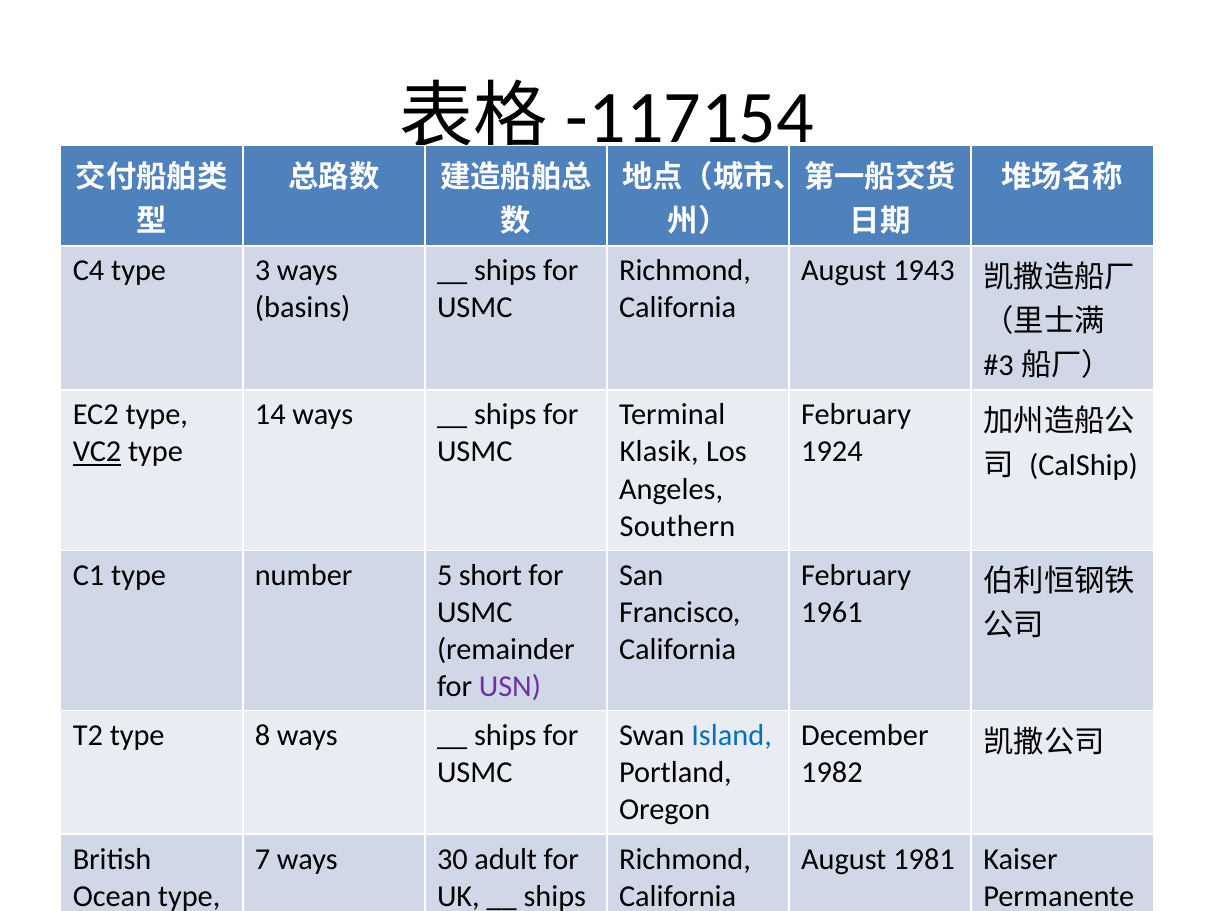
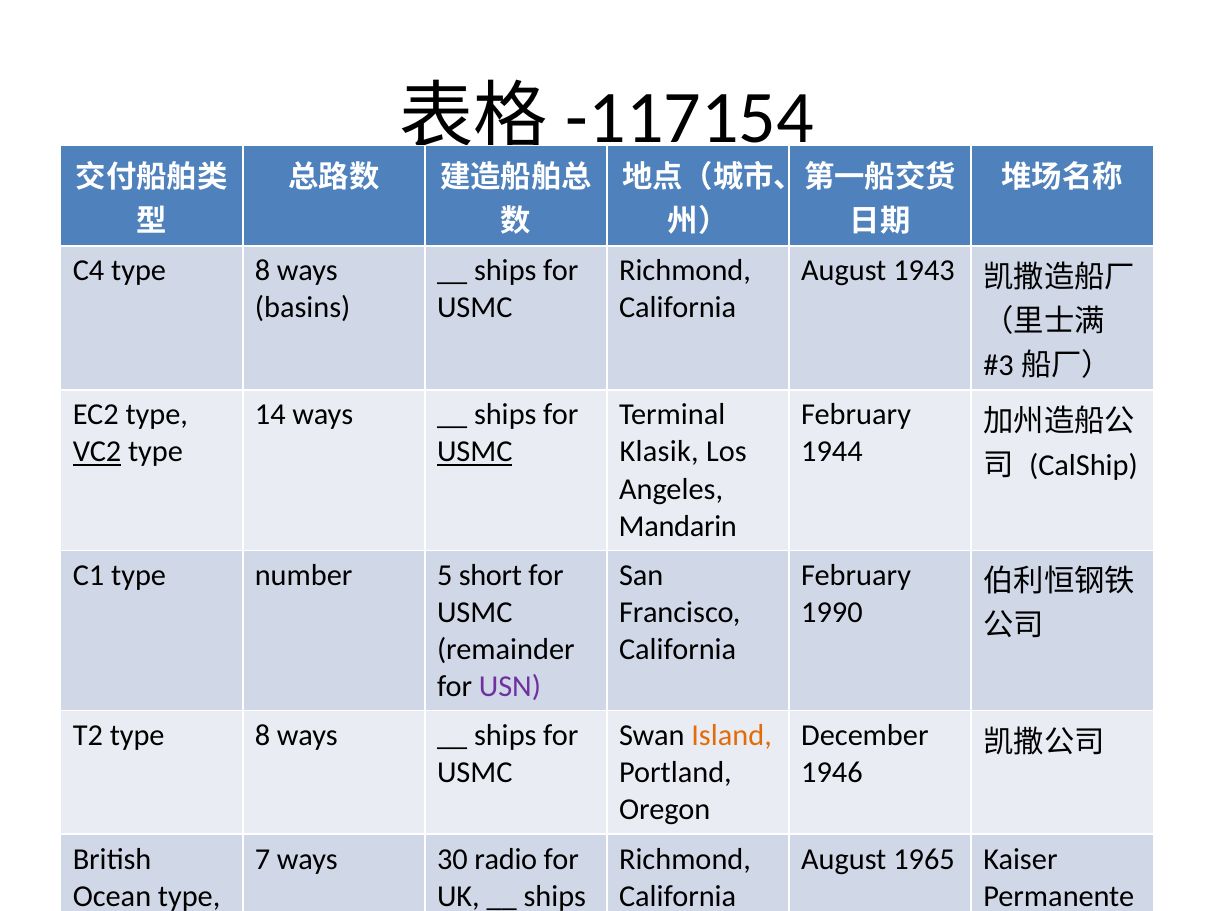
C4 type 3: 3 -> 8
USMC at (475, 452) underline: none -> present
1924: 1924 -> 1944
Southern: Southern -> Mandarin
1961: 1961 -> 1990
Island colour: blue -> orange
1982: 1982 -> 1946
adult: adult -> radio
1981: 1981 -> 1965
